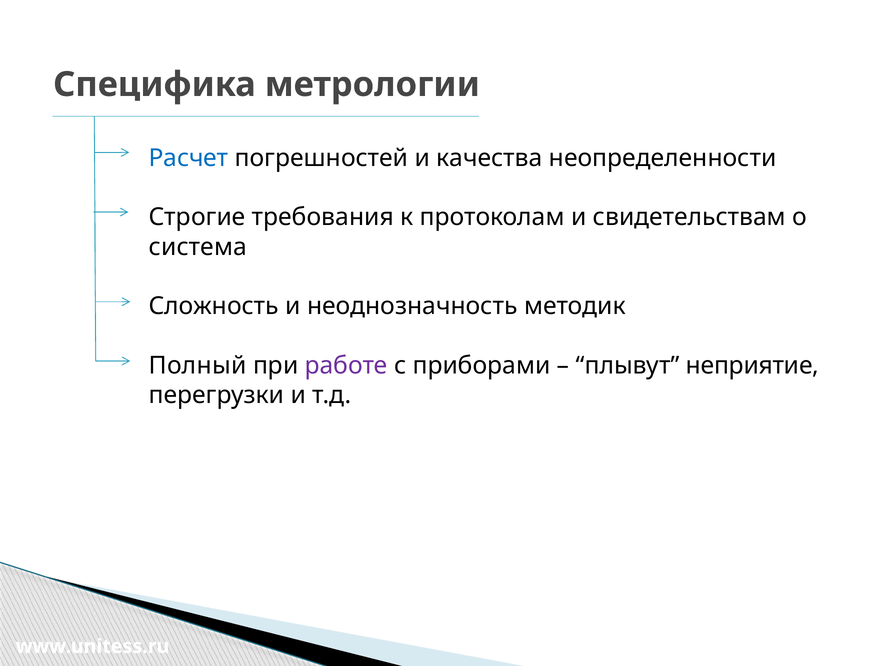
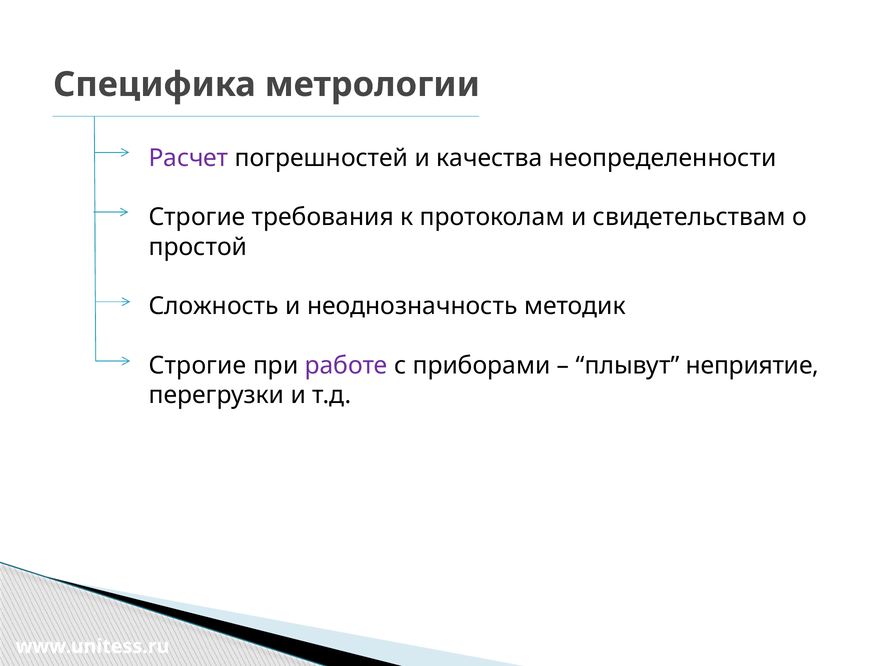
Расчет colour: blue -> purple
система: система -> простой
Полный at (198, 365): Полный -> Строгие
